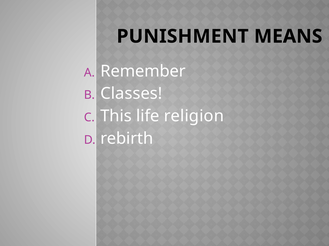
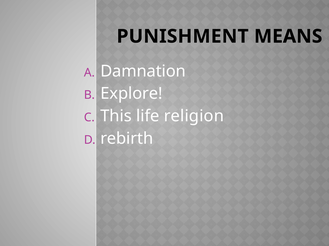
Remember: Remember -> Damnation
Classes: Classes -> Explore
